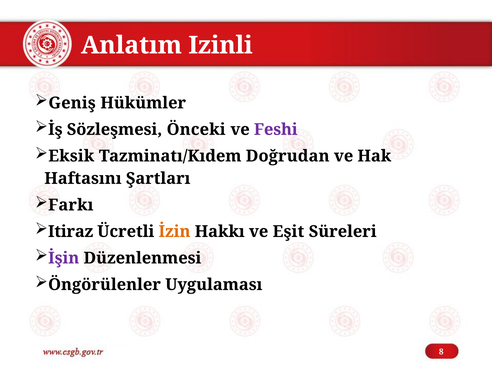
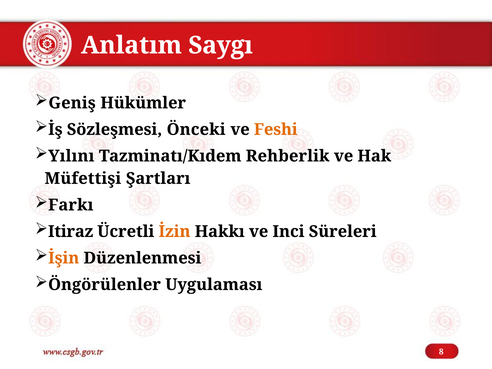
Izinli: Izinli -> Saygı
Feshi colour: purple -> orange
Eksik: Eksik -> Yılını
Doğrudan: Doğrudan -> Rehberlik
Haftasını: Haftasını -> Müfettişi
Eşit: Eşit -> Inci
İşin colour: purple -> orange
